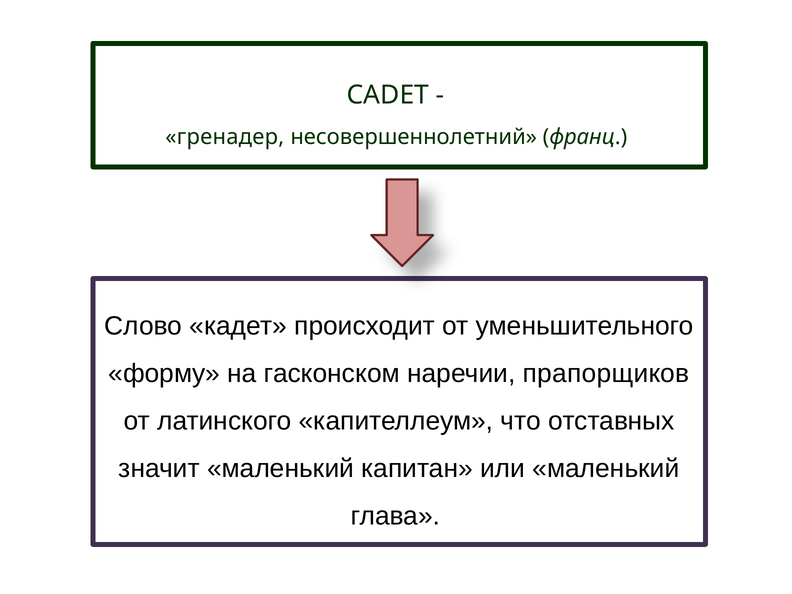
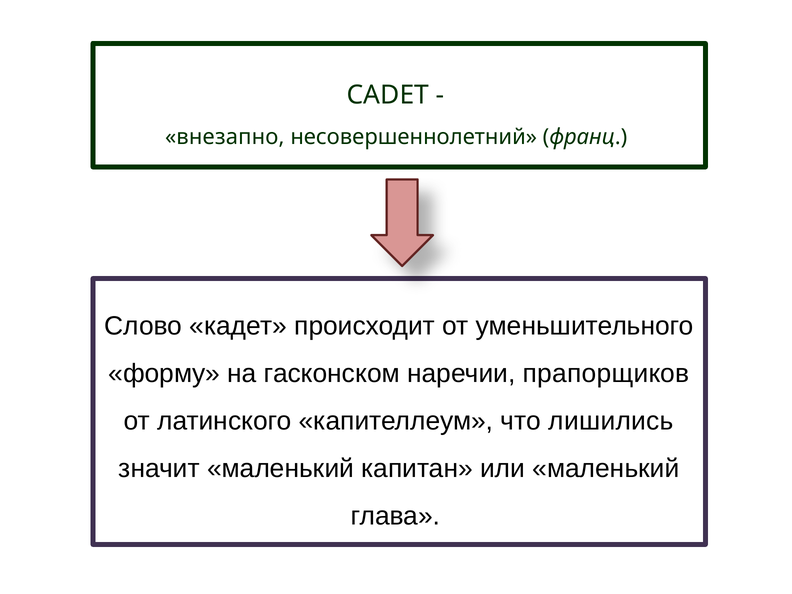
гренадер: гренадер -> внезапно
отставных: отставных -> лишились
